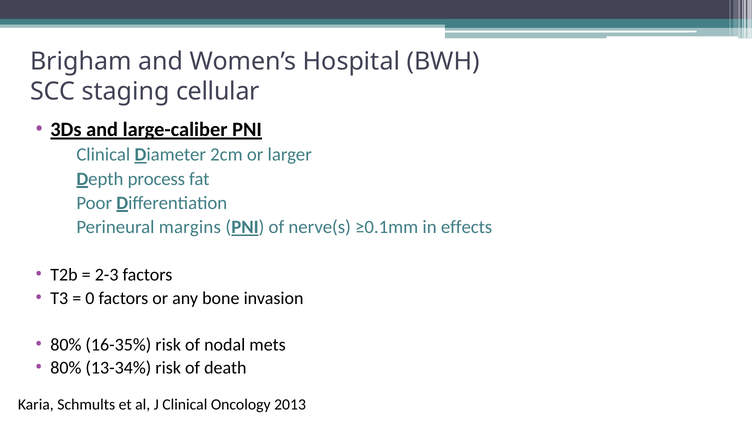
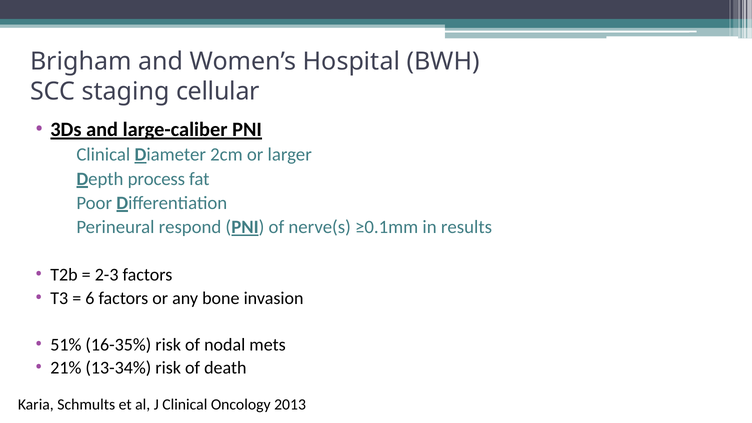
margins: margins -> respond
effects: effects -> results
0: 0 -> 6
80% at (66, 345): 80% -> 51%
80% at (66, 368): 80% -> 21%
